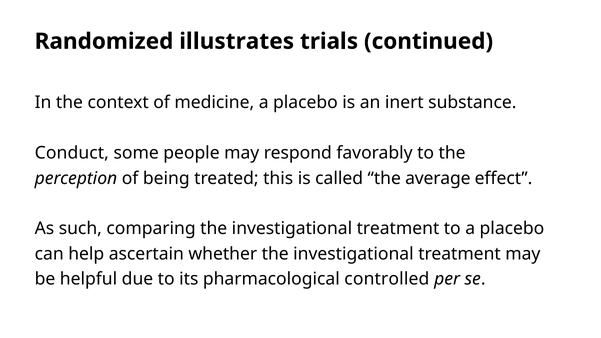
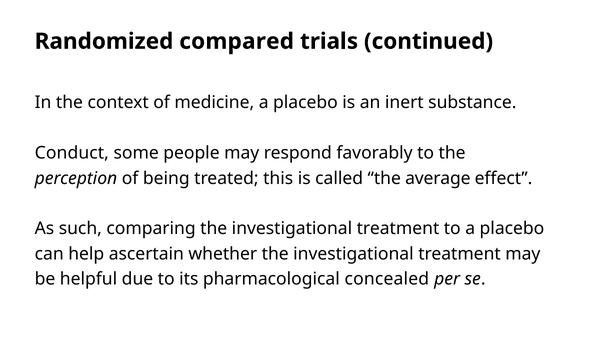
illustrates: illustrates -> compared
controlled: controlled -> concealed
